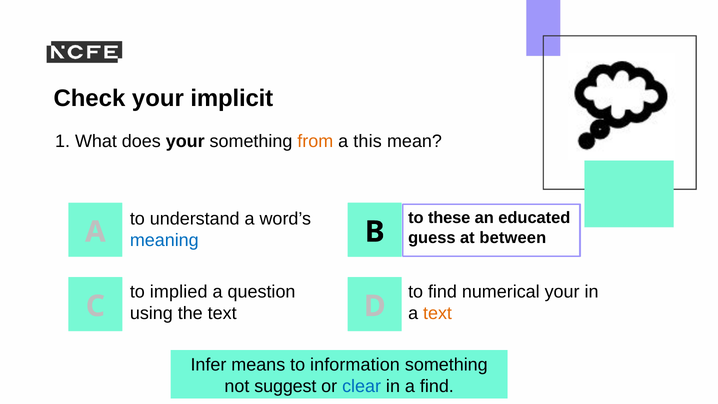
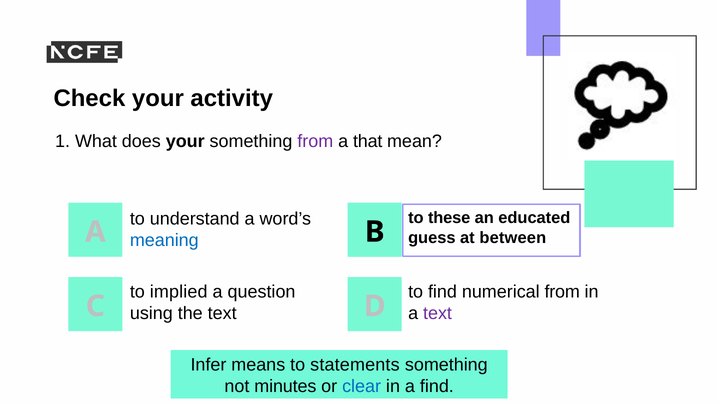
implicit: implicit -> activity
from at (315, 142) colour: orange -> purple
this: this -> that
numerical your: your -> from
text at (437, 313) colour: orange -> purple
information: information -> statements
suggest: suggest -> minutes
